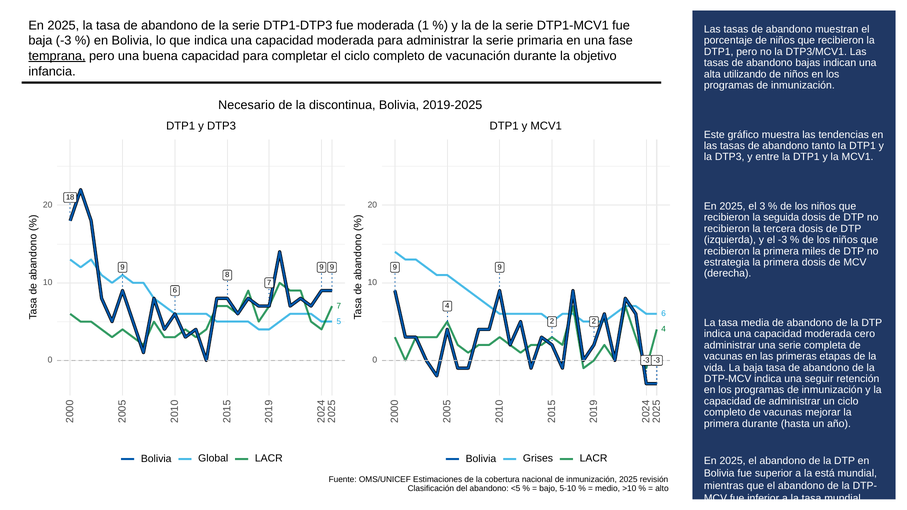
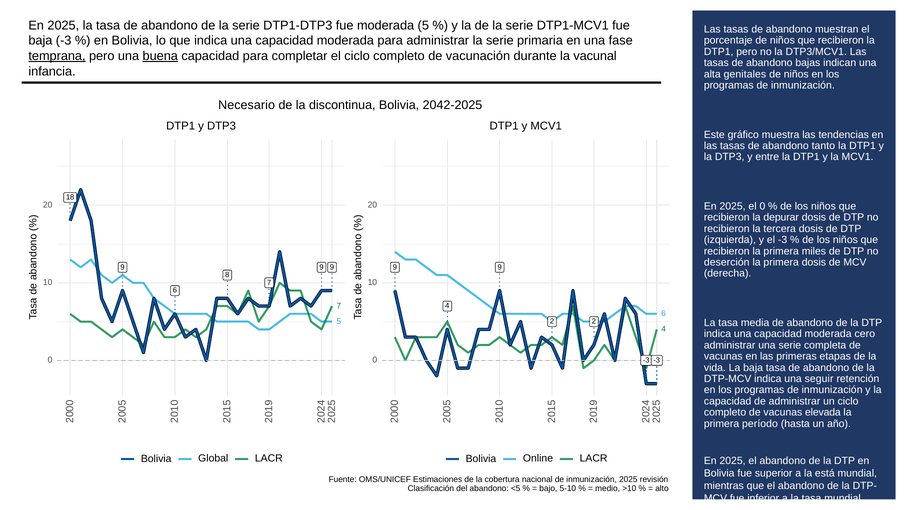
moderada 1: 1 -> 5
buena underline: none -> present
objetivo: objetivo -> vacunal
utilizando: utilizando -> genitales
2019-2025: 2019-2025 -> 2042-2025
el 3: 3 -> 0
seguida: seguida -> depurar
estrategia: estrategia -> deserción
mejorar: mejorar -> elevada
primera durante: durante -> período
Grises: Grises -> Online
